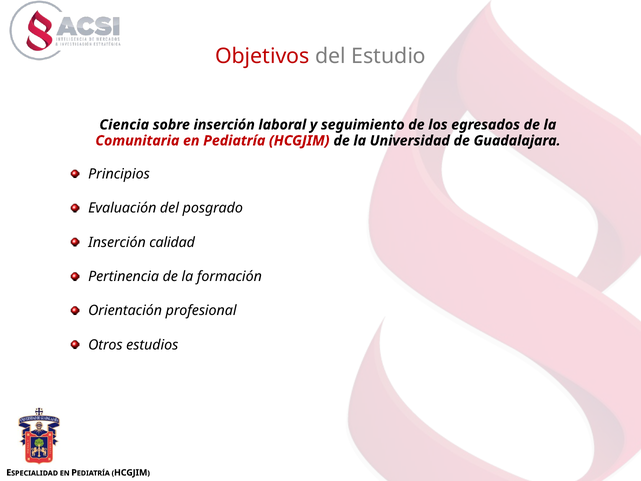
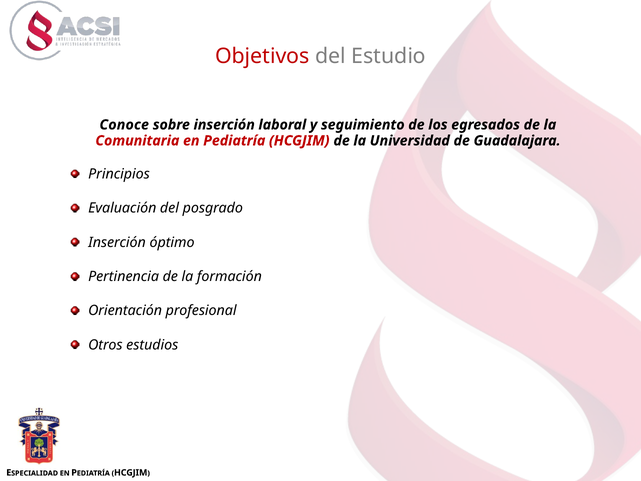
Ciencia: Ciencia -> Conoce
calidad: calidad -> óptimo
